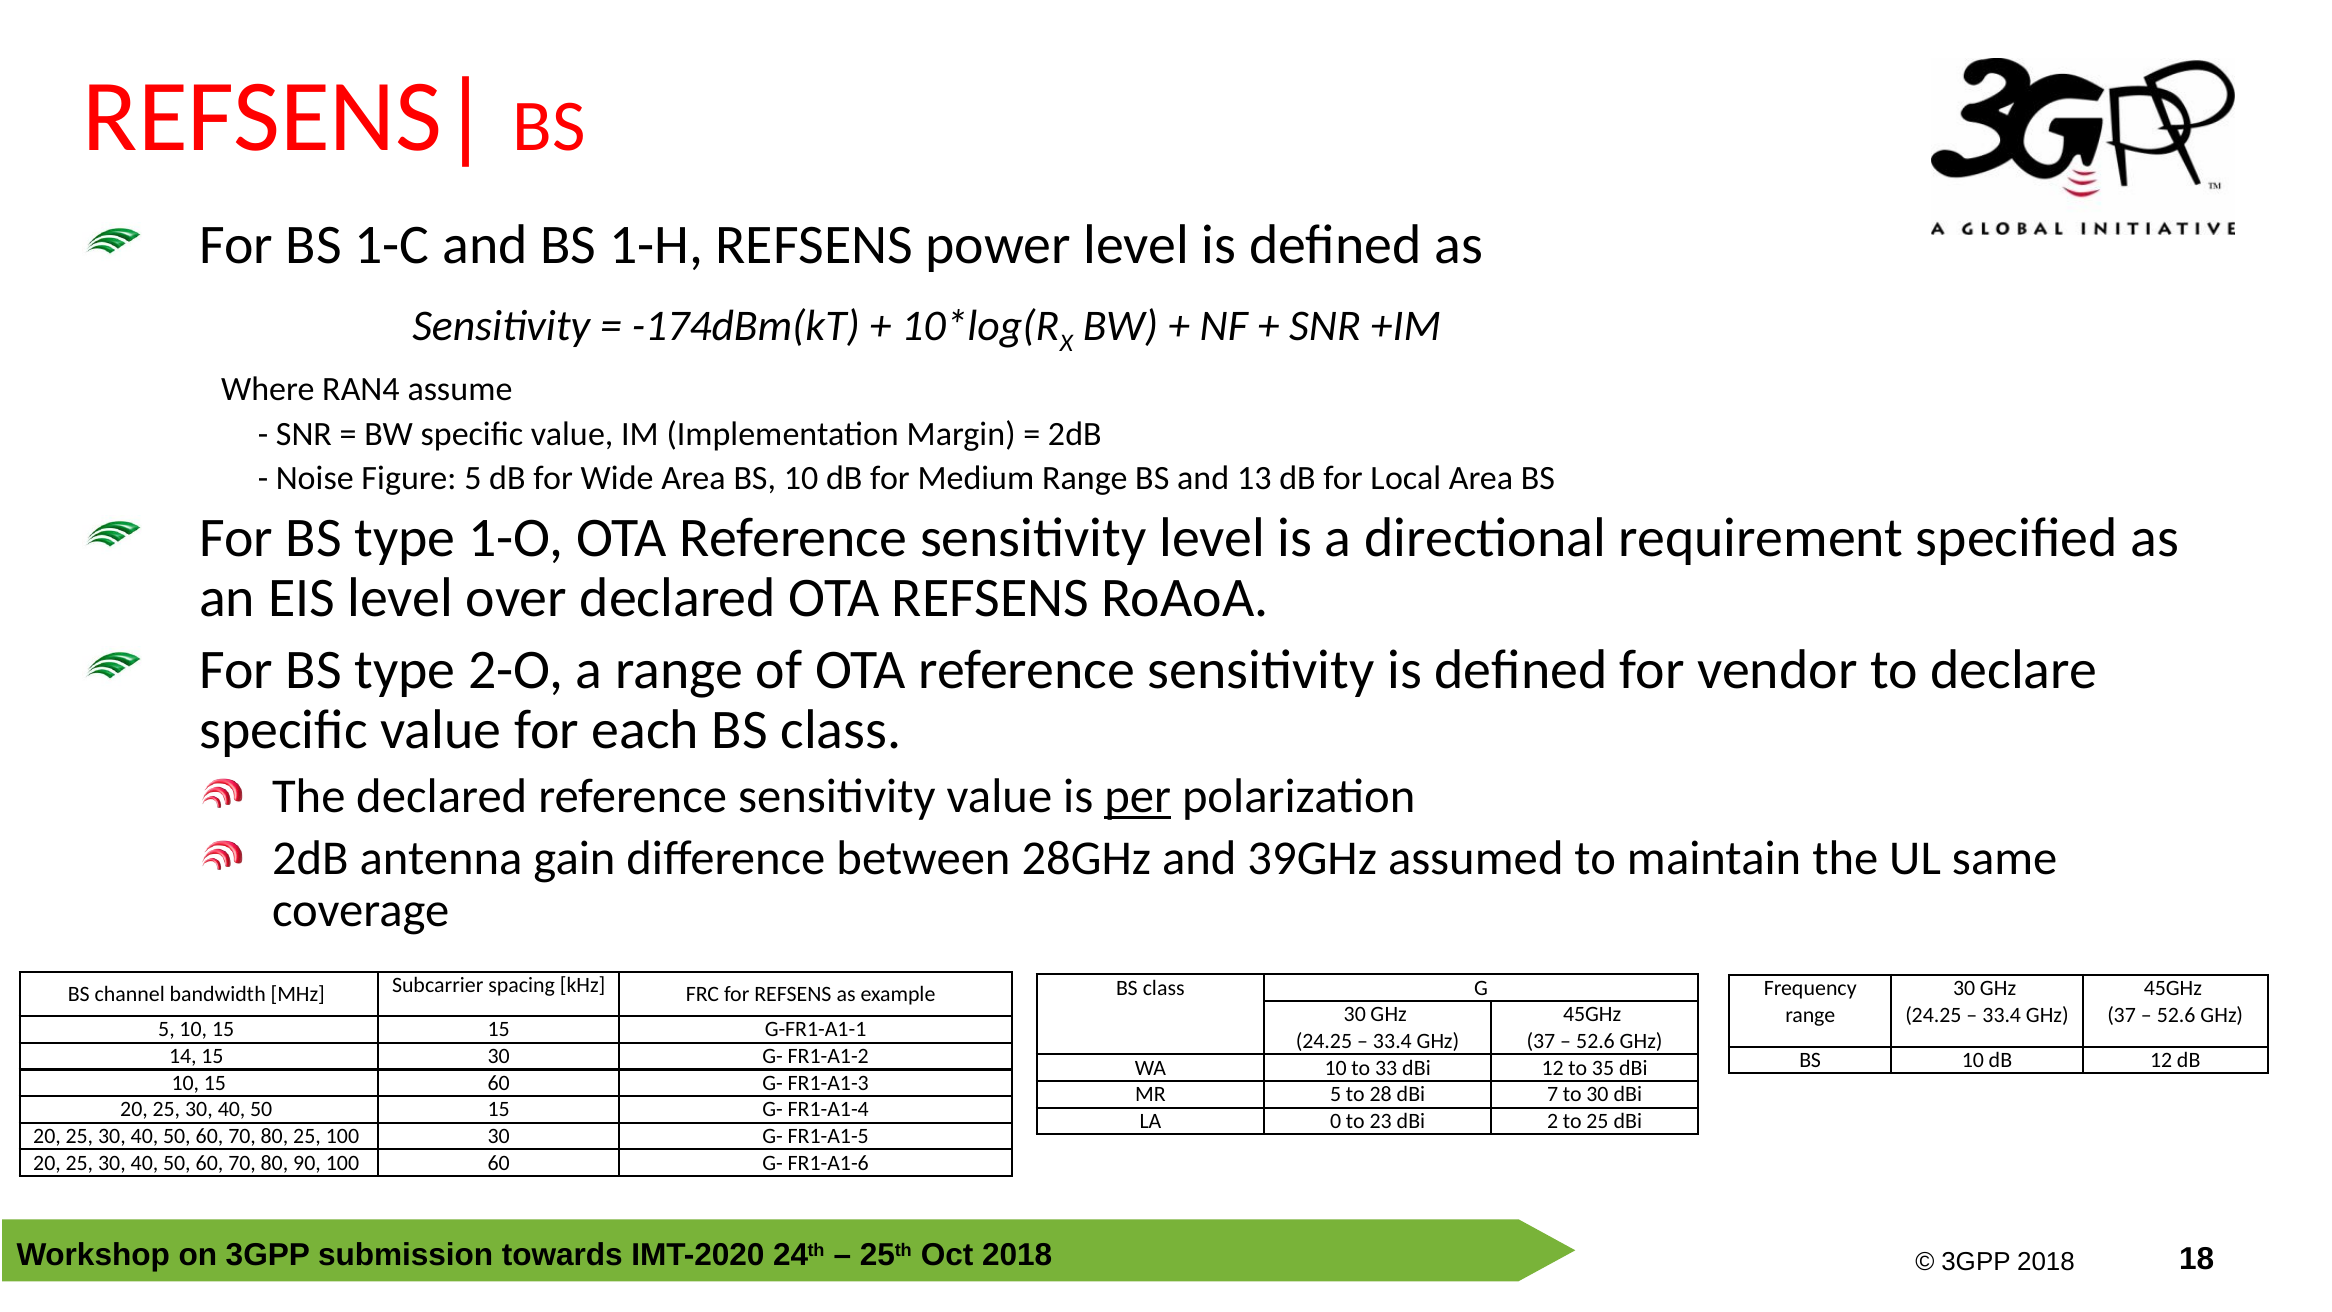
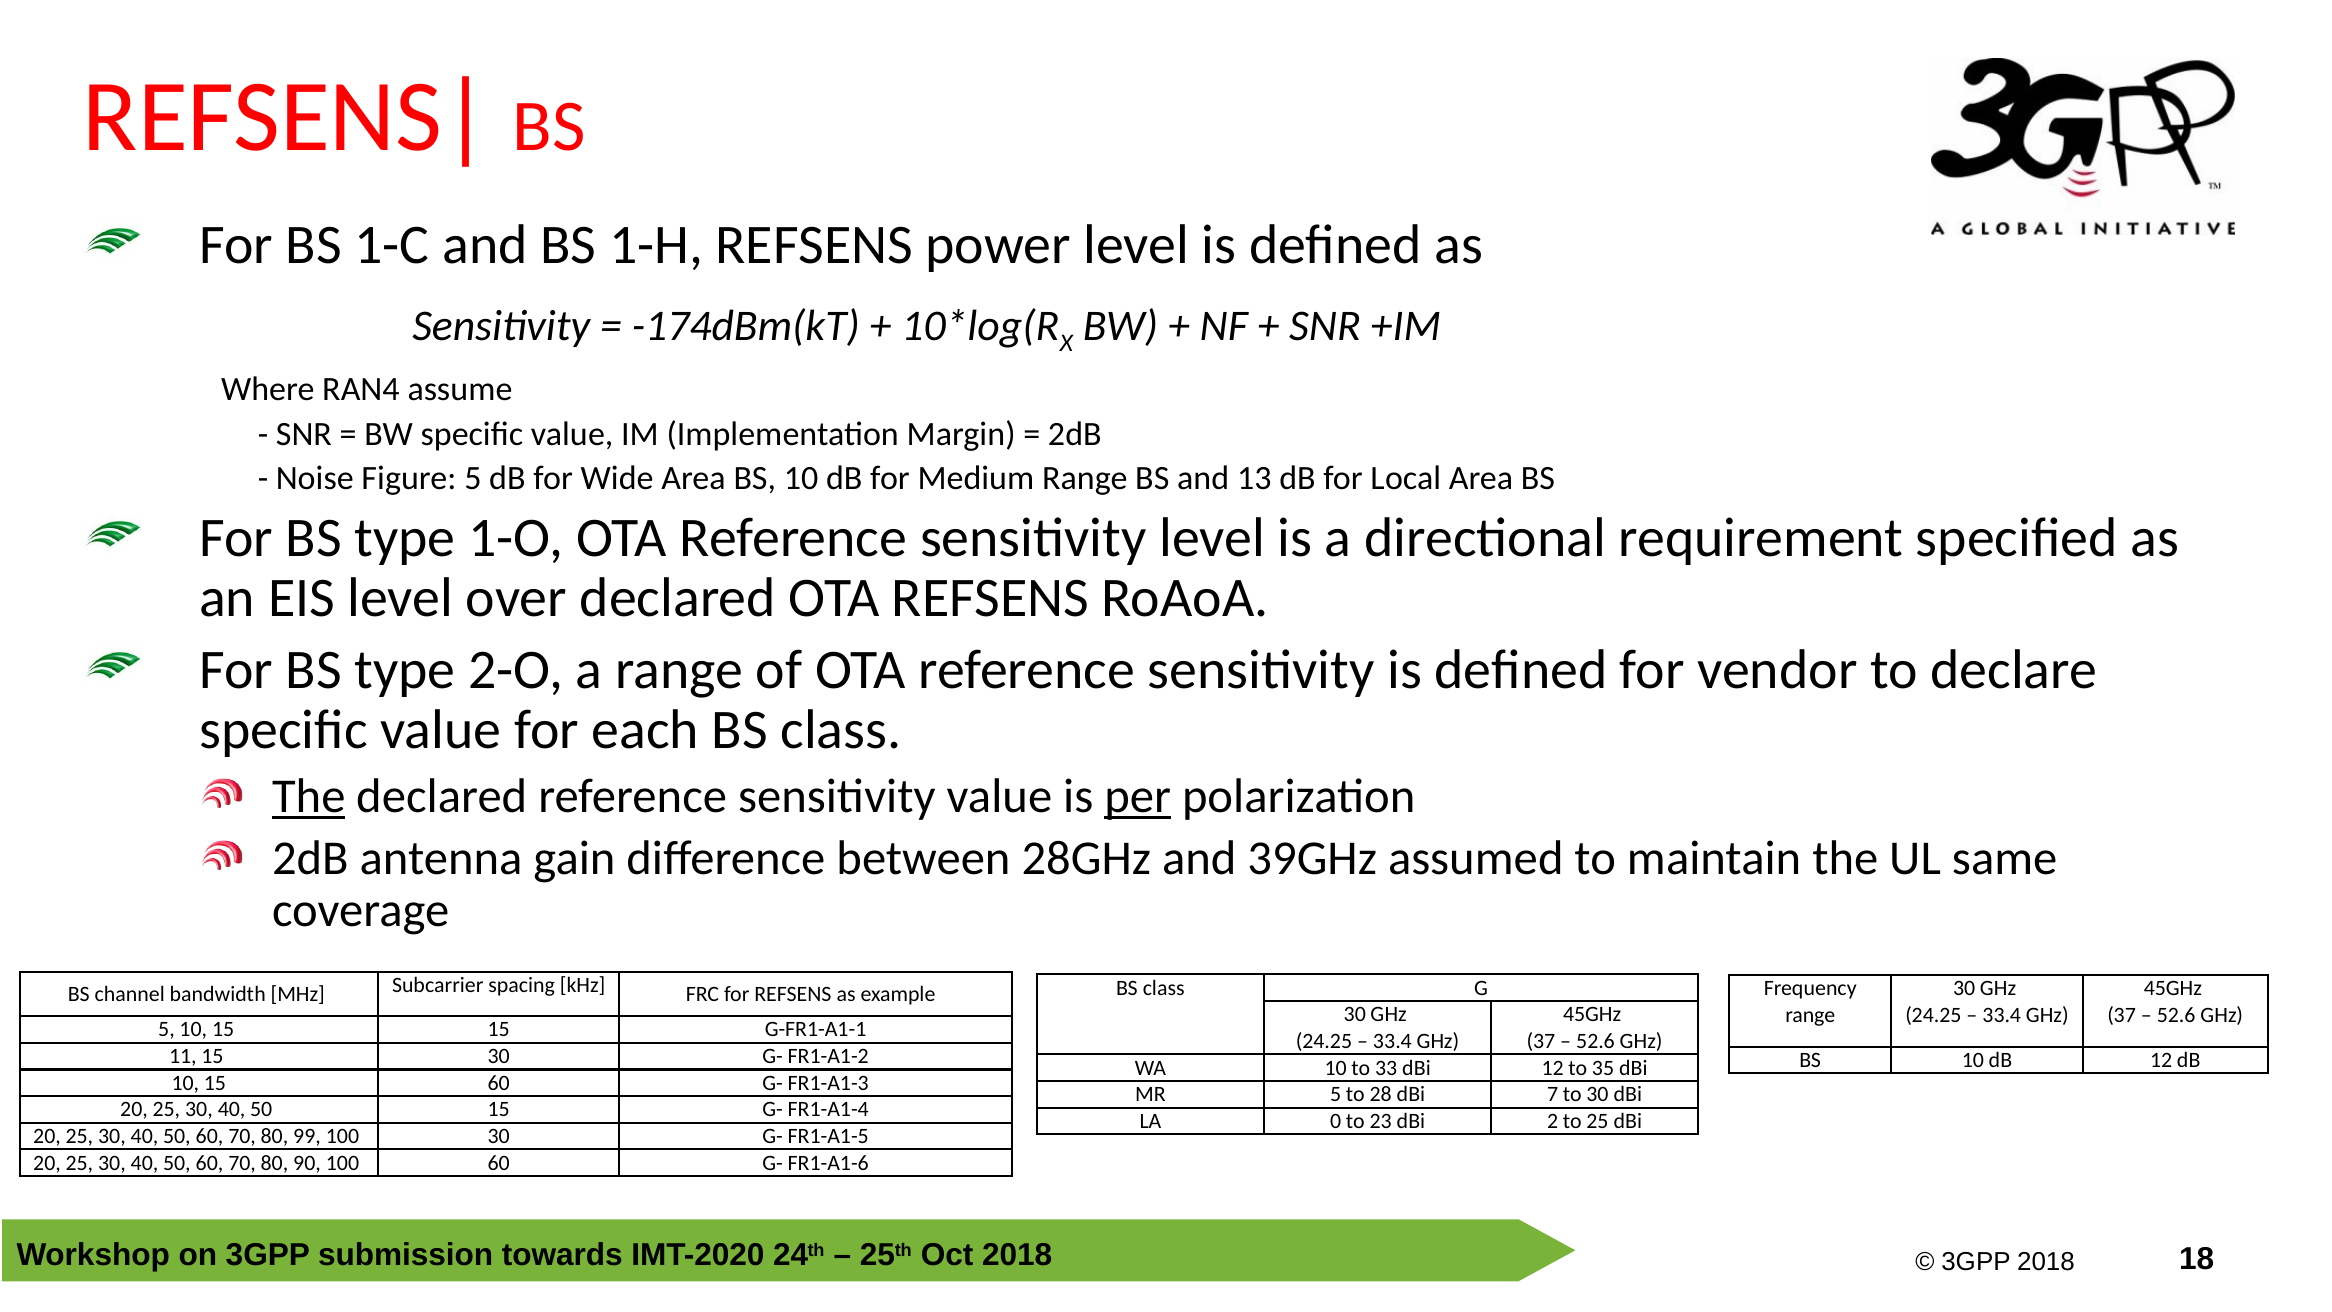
The at (309, 796) underline: none -> present
14: 14 -> 11
80 25: 25 -> 99
